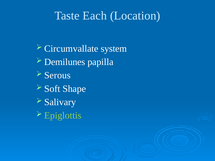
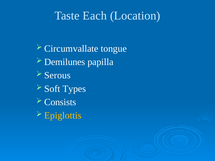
system: system -> tongue
Shape: Shape -> Types
Salivary: Salivary -> Consists
Epiglottis colour: light green -> yellow
